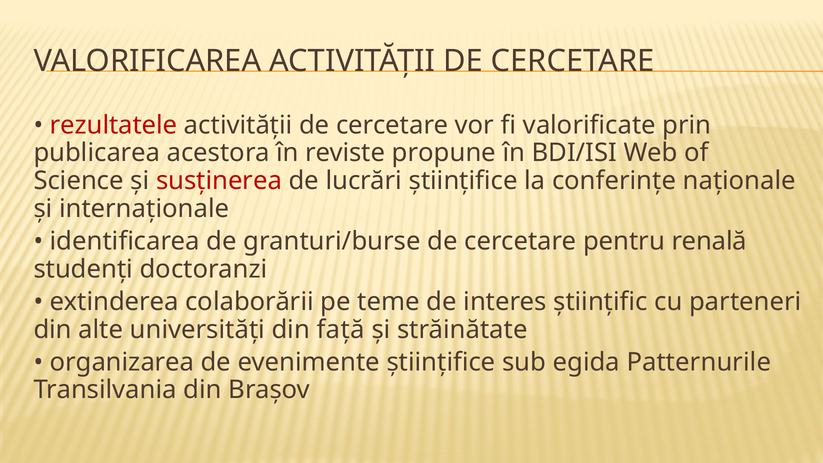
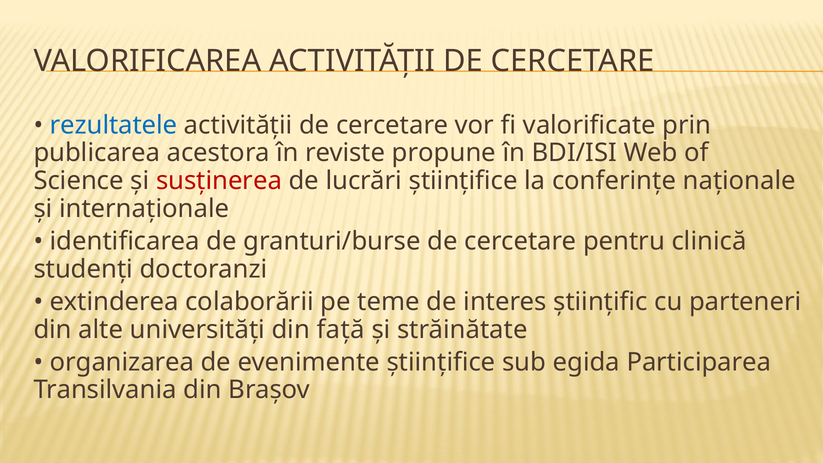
rezultatele colour: red -> blue
renală: renală -> clinică
Patternurile: Patternurile -> Participarea
